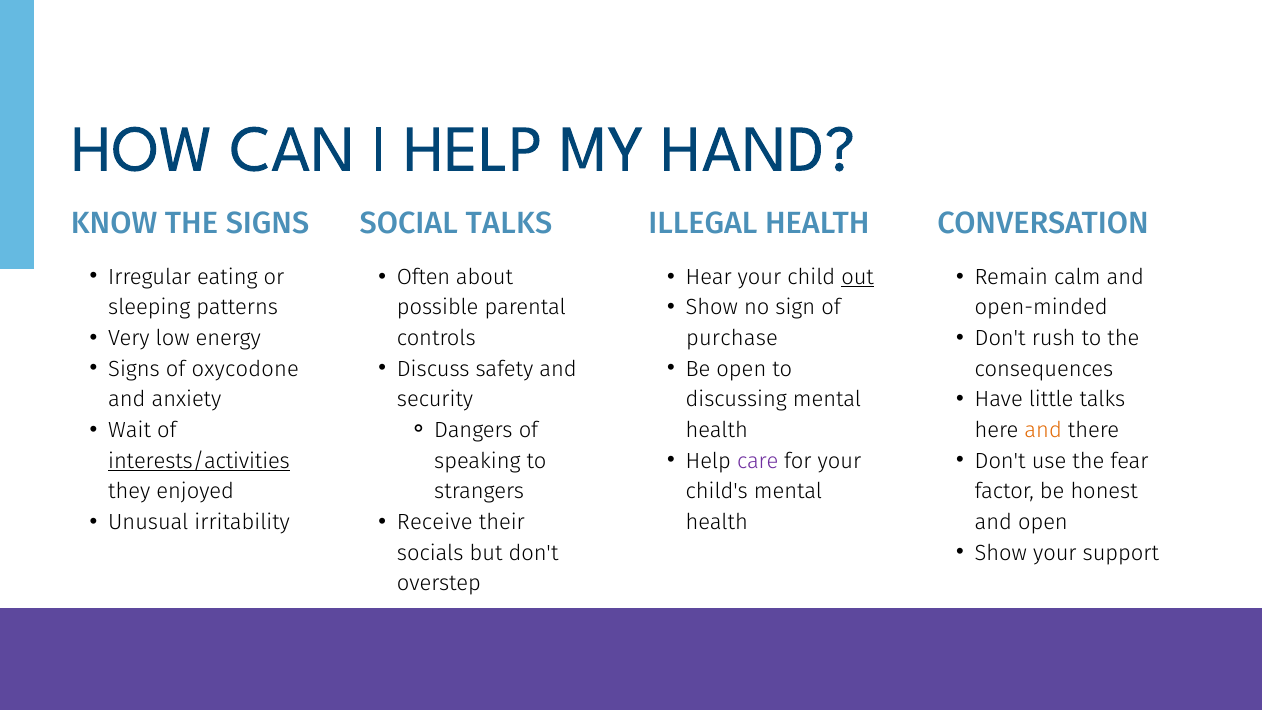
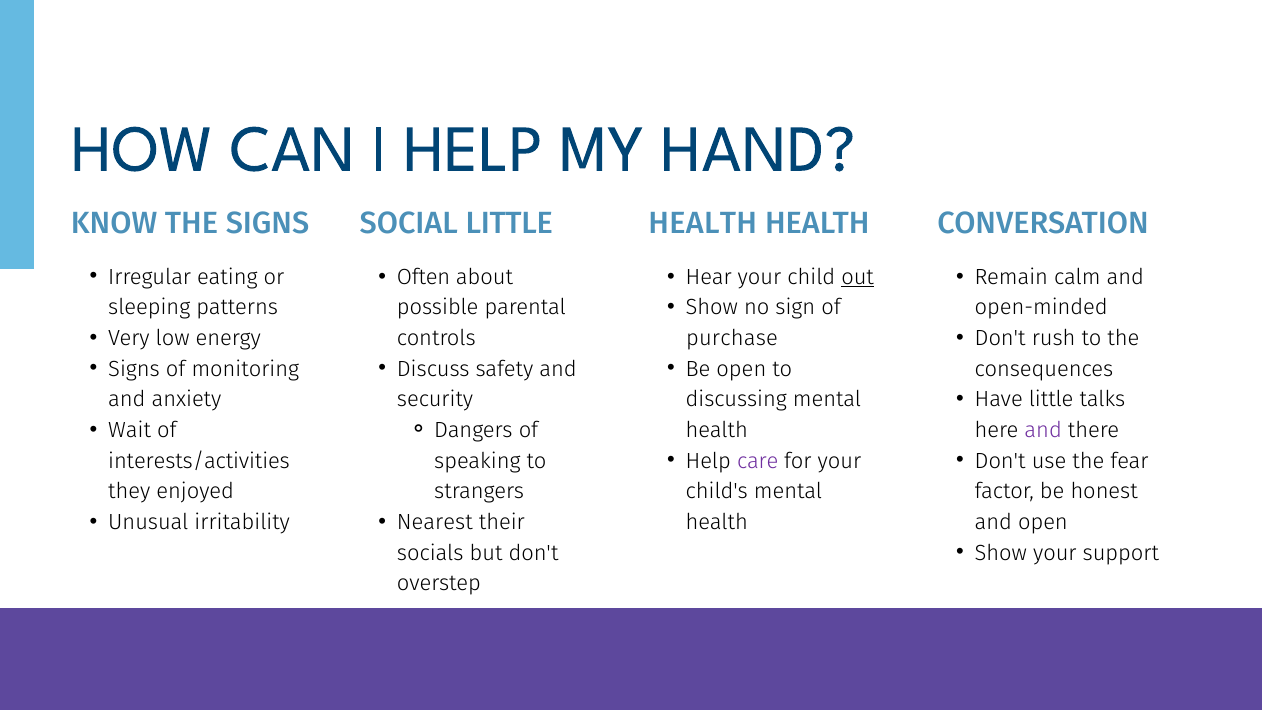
SOCIAL TALKS: TALKS -> LITTLE
ILLEGAL at (703, 223): ILLEGAL -> HEALTH
oxycodone: oxycodone -> monitoring
and at (1043, 430) colour: orange -> purple
interests/activities underline: present -> none
Receive: Receive -> Nearest
